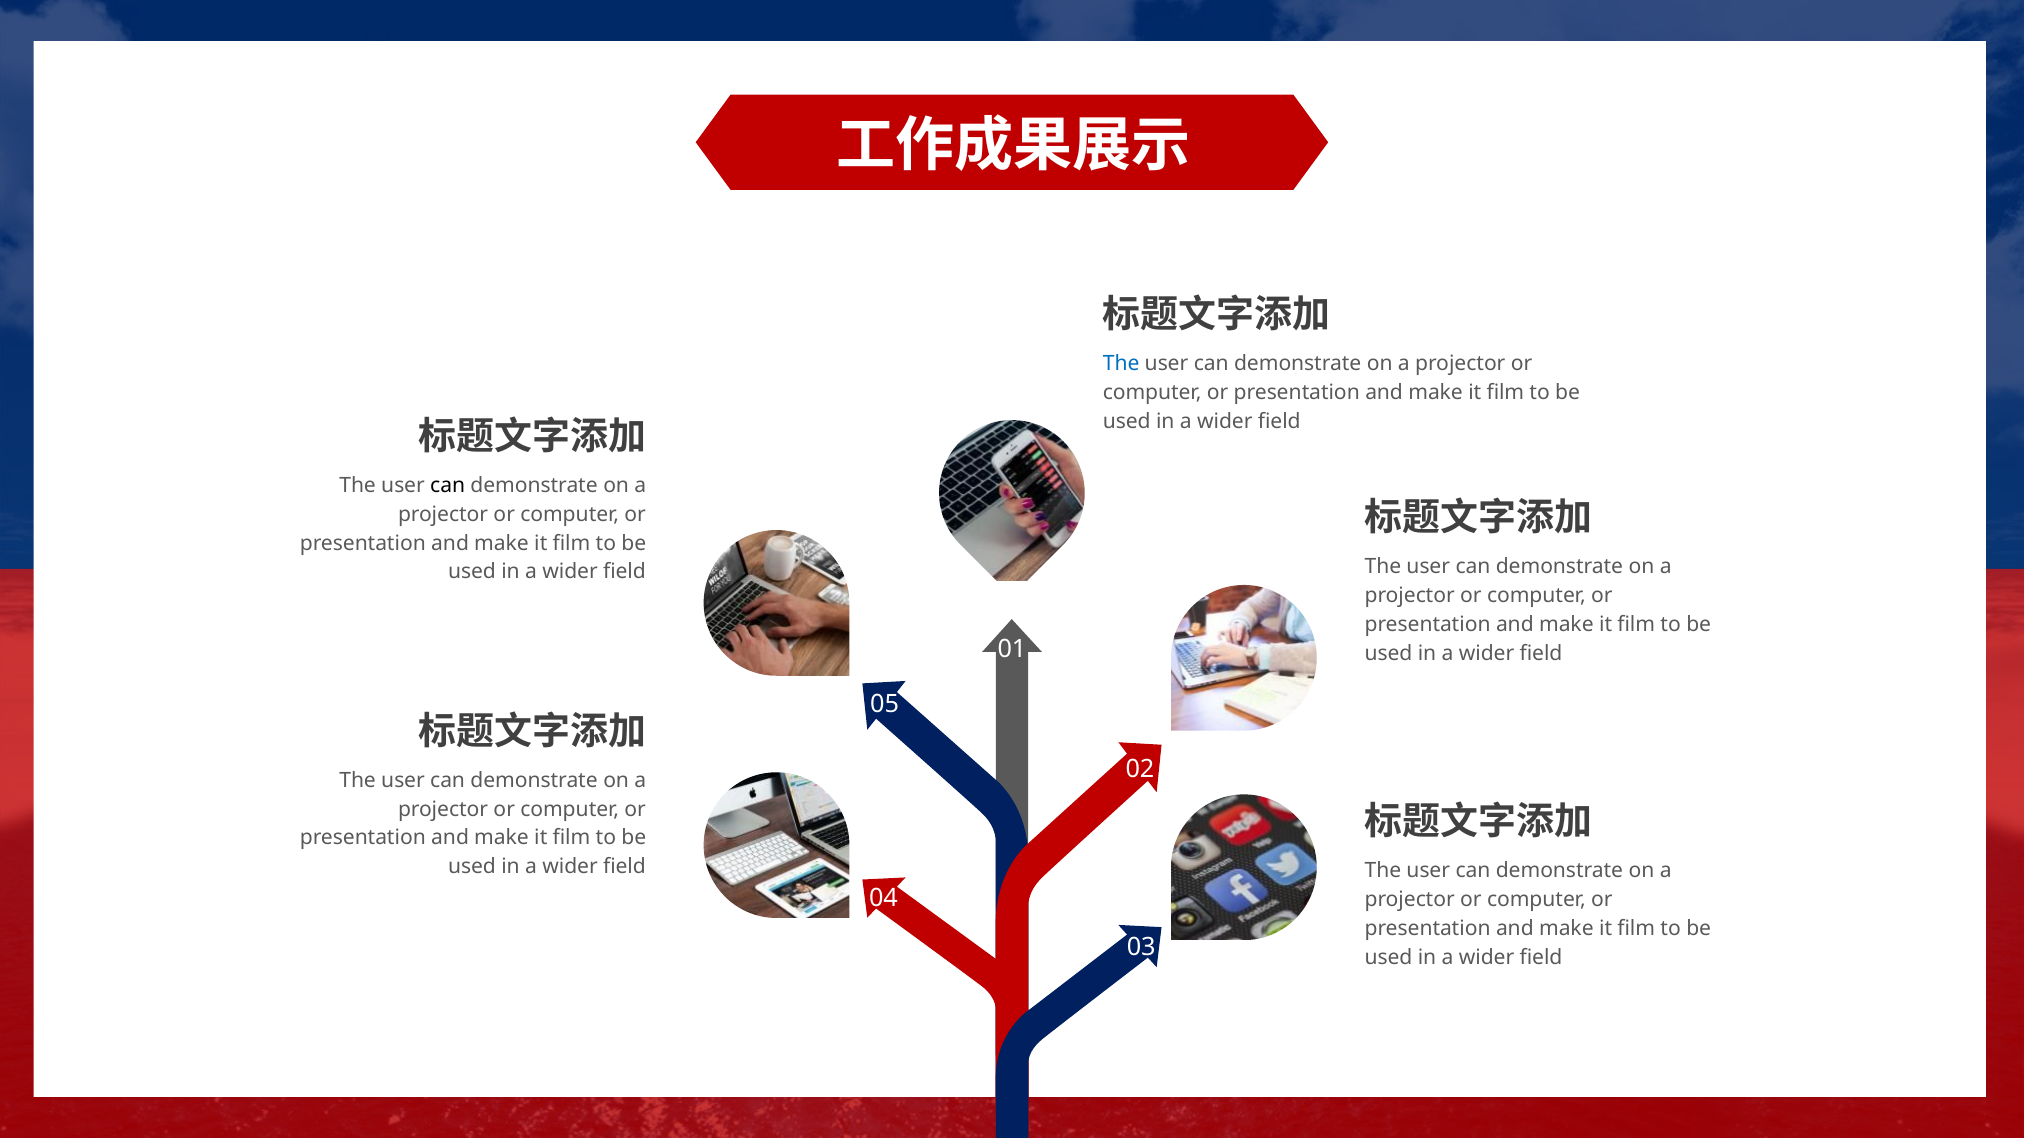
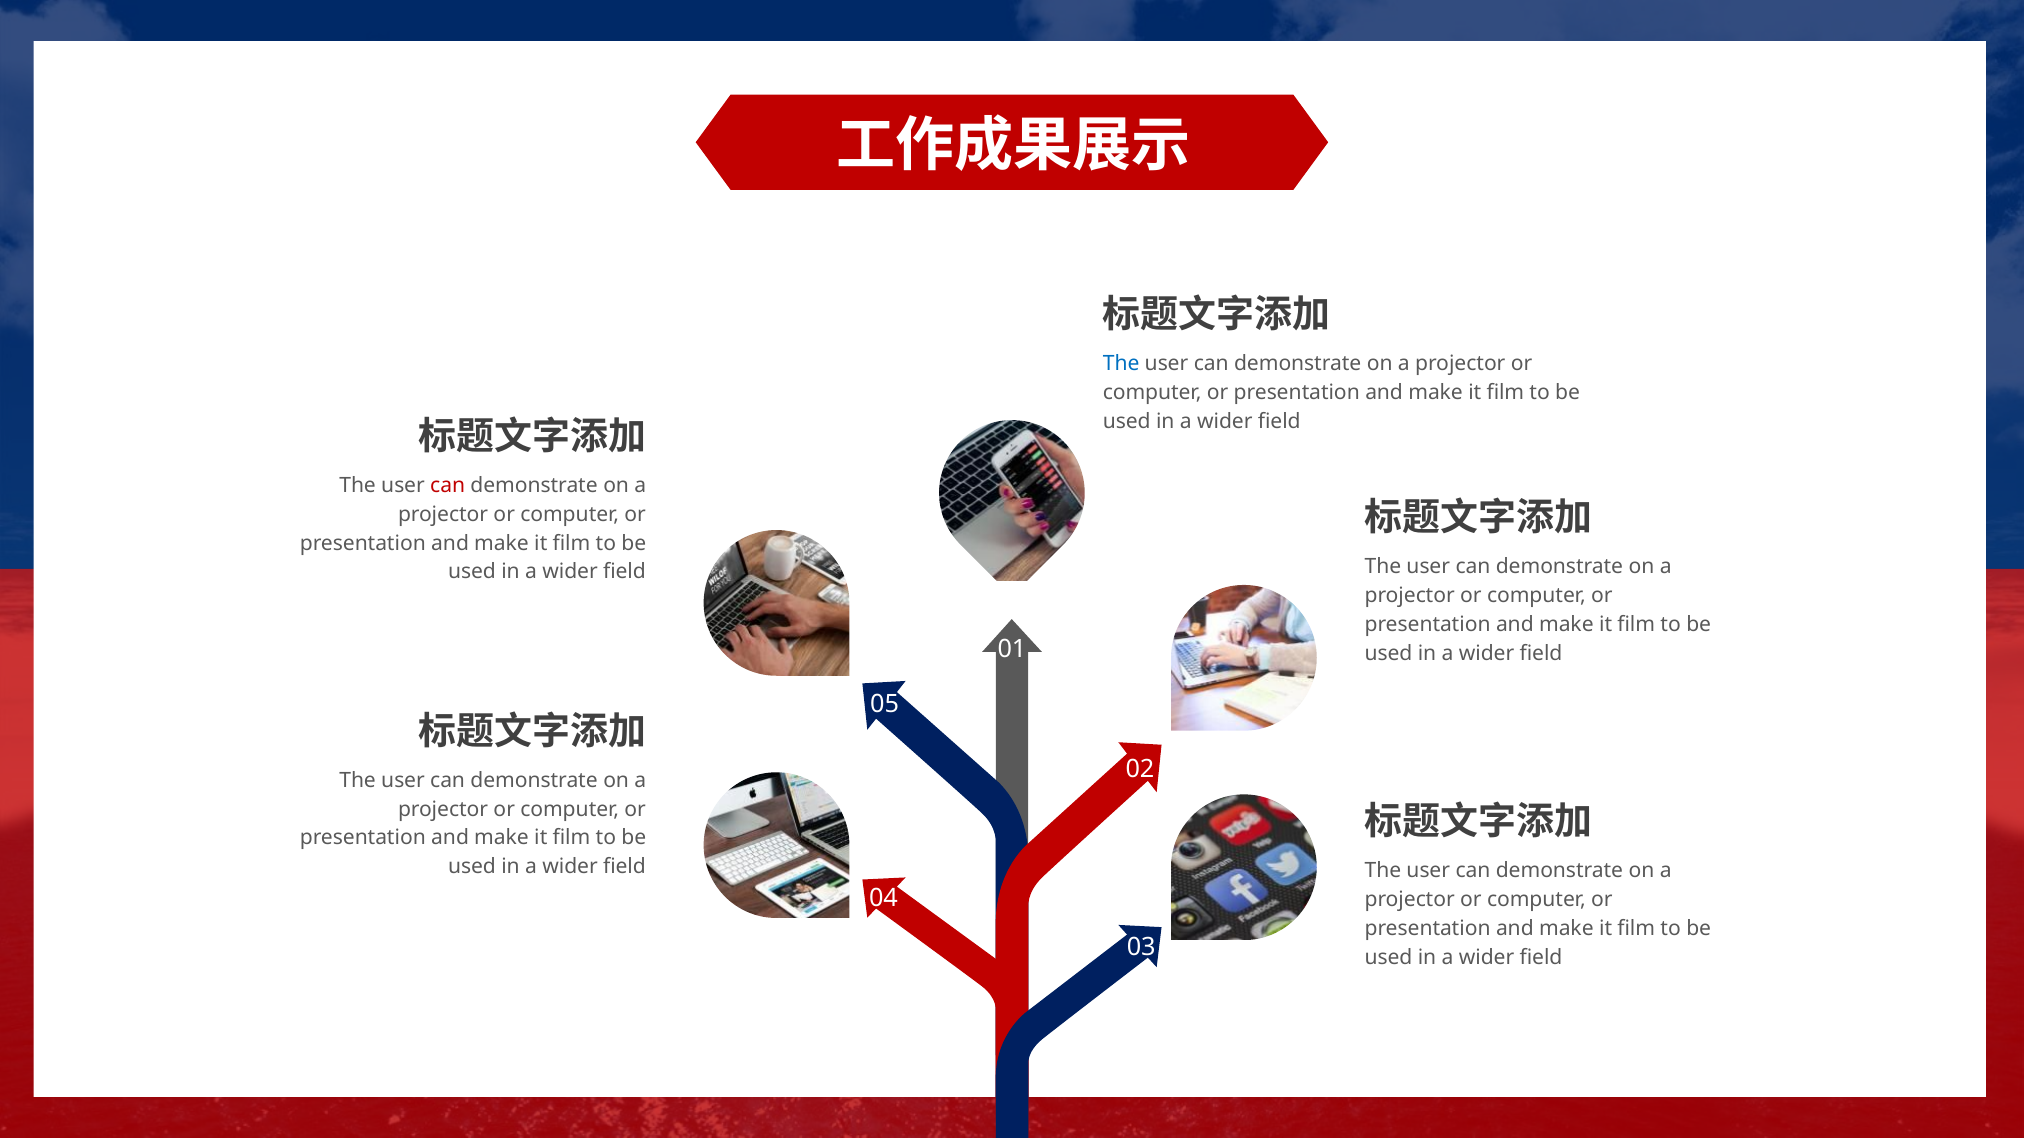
can at (448, 486) colour: black -> red
